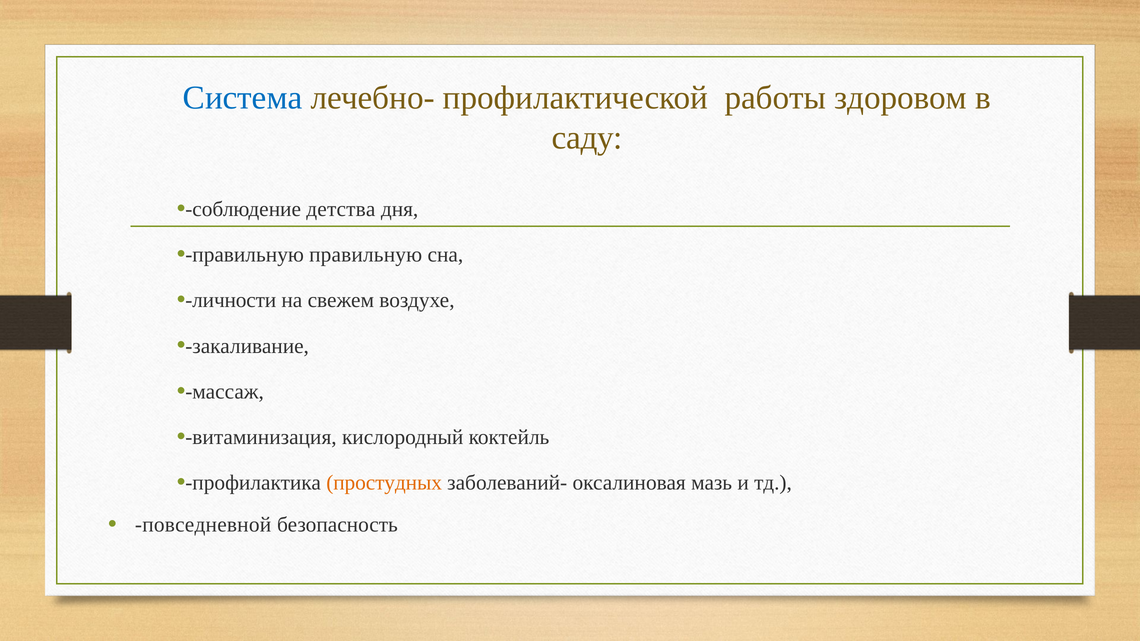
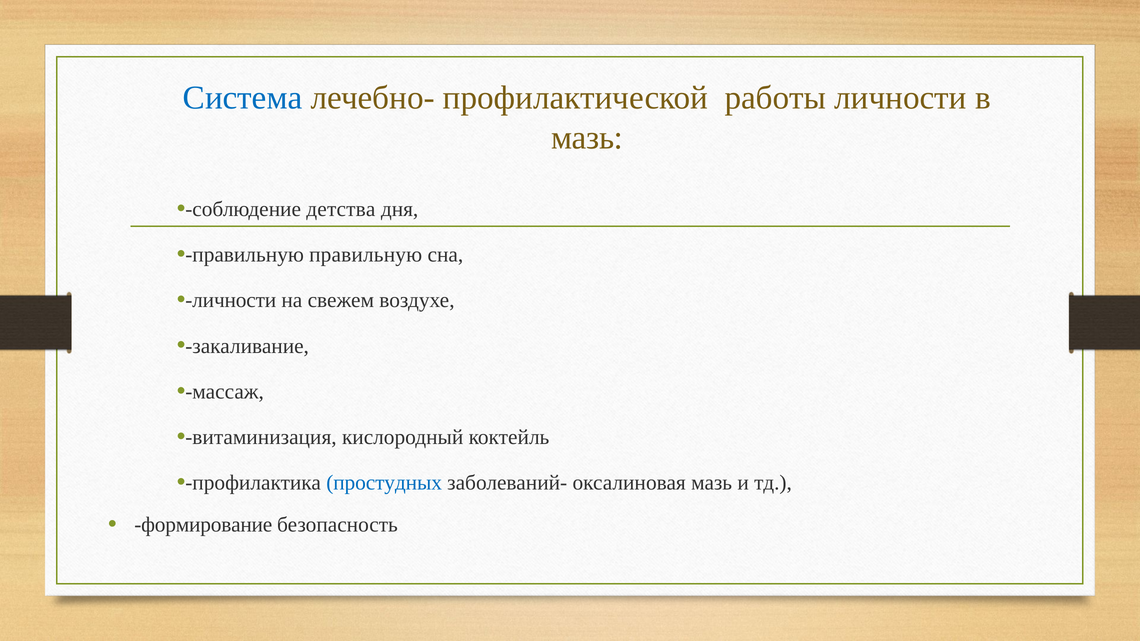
работы здоровом: здоровом -> личности
саду at (587, 138): саду -> мазь
простудных colour: orange -> blue
повседневной: повседневной -> формирование
